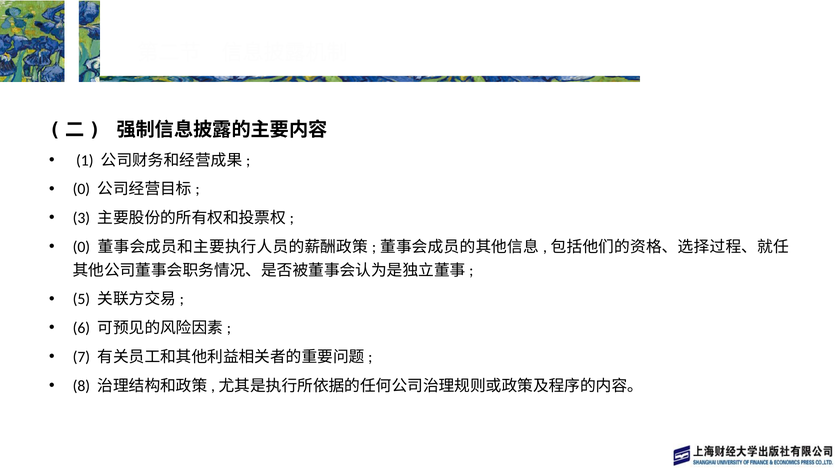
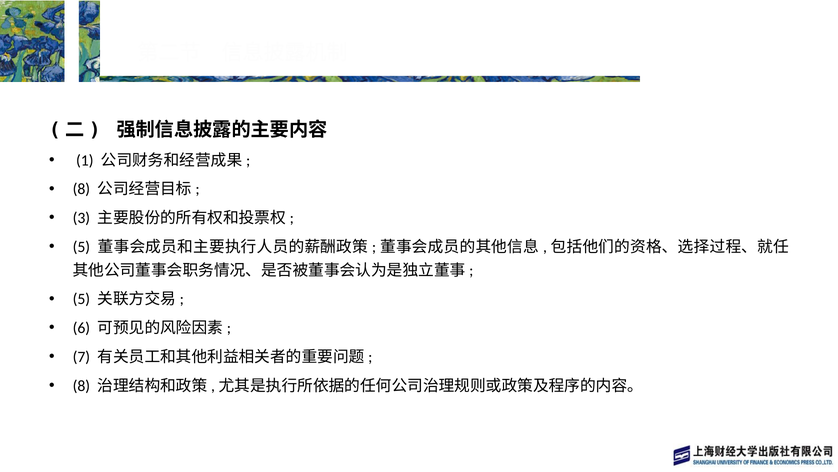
0 at (81, 189): 0 -> 8
0 at (81, 247): 0 -> 5
